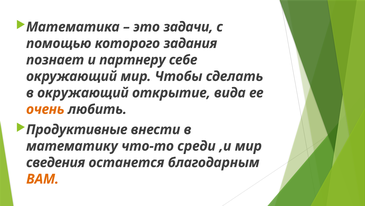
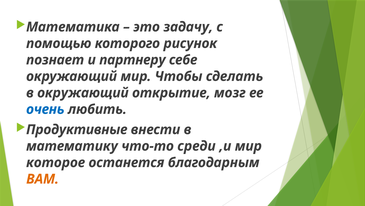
задачи: задачи -> задачу
задания: задания -> рисунок
вида: вида -> мозг
очень colour: orange -> blue
сведения: сведения -> которое
